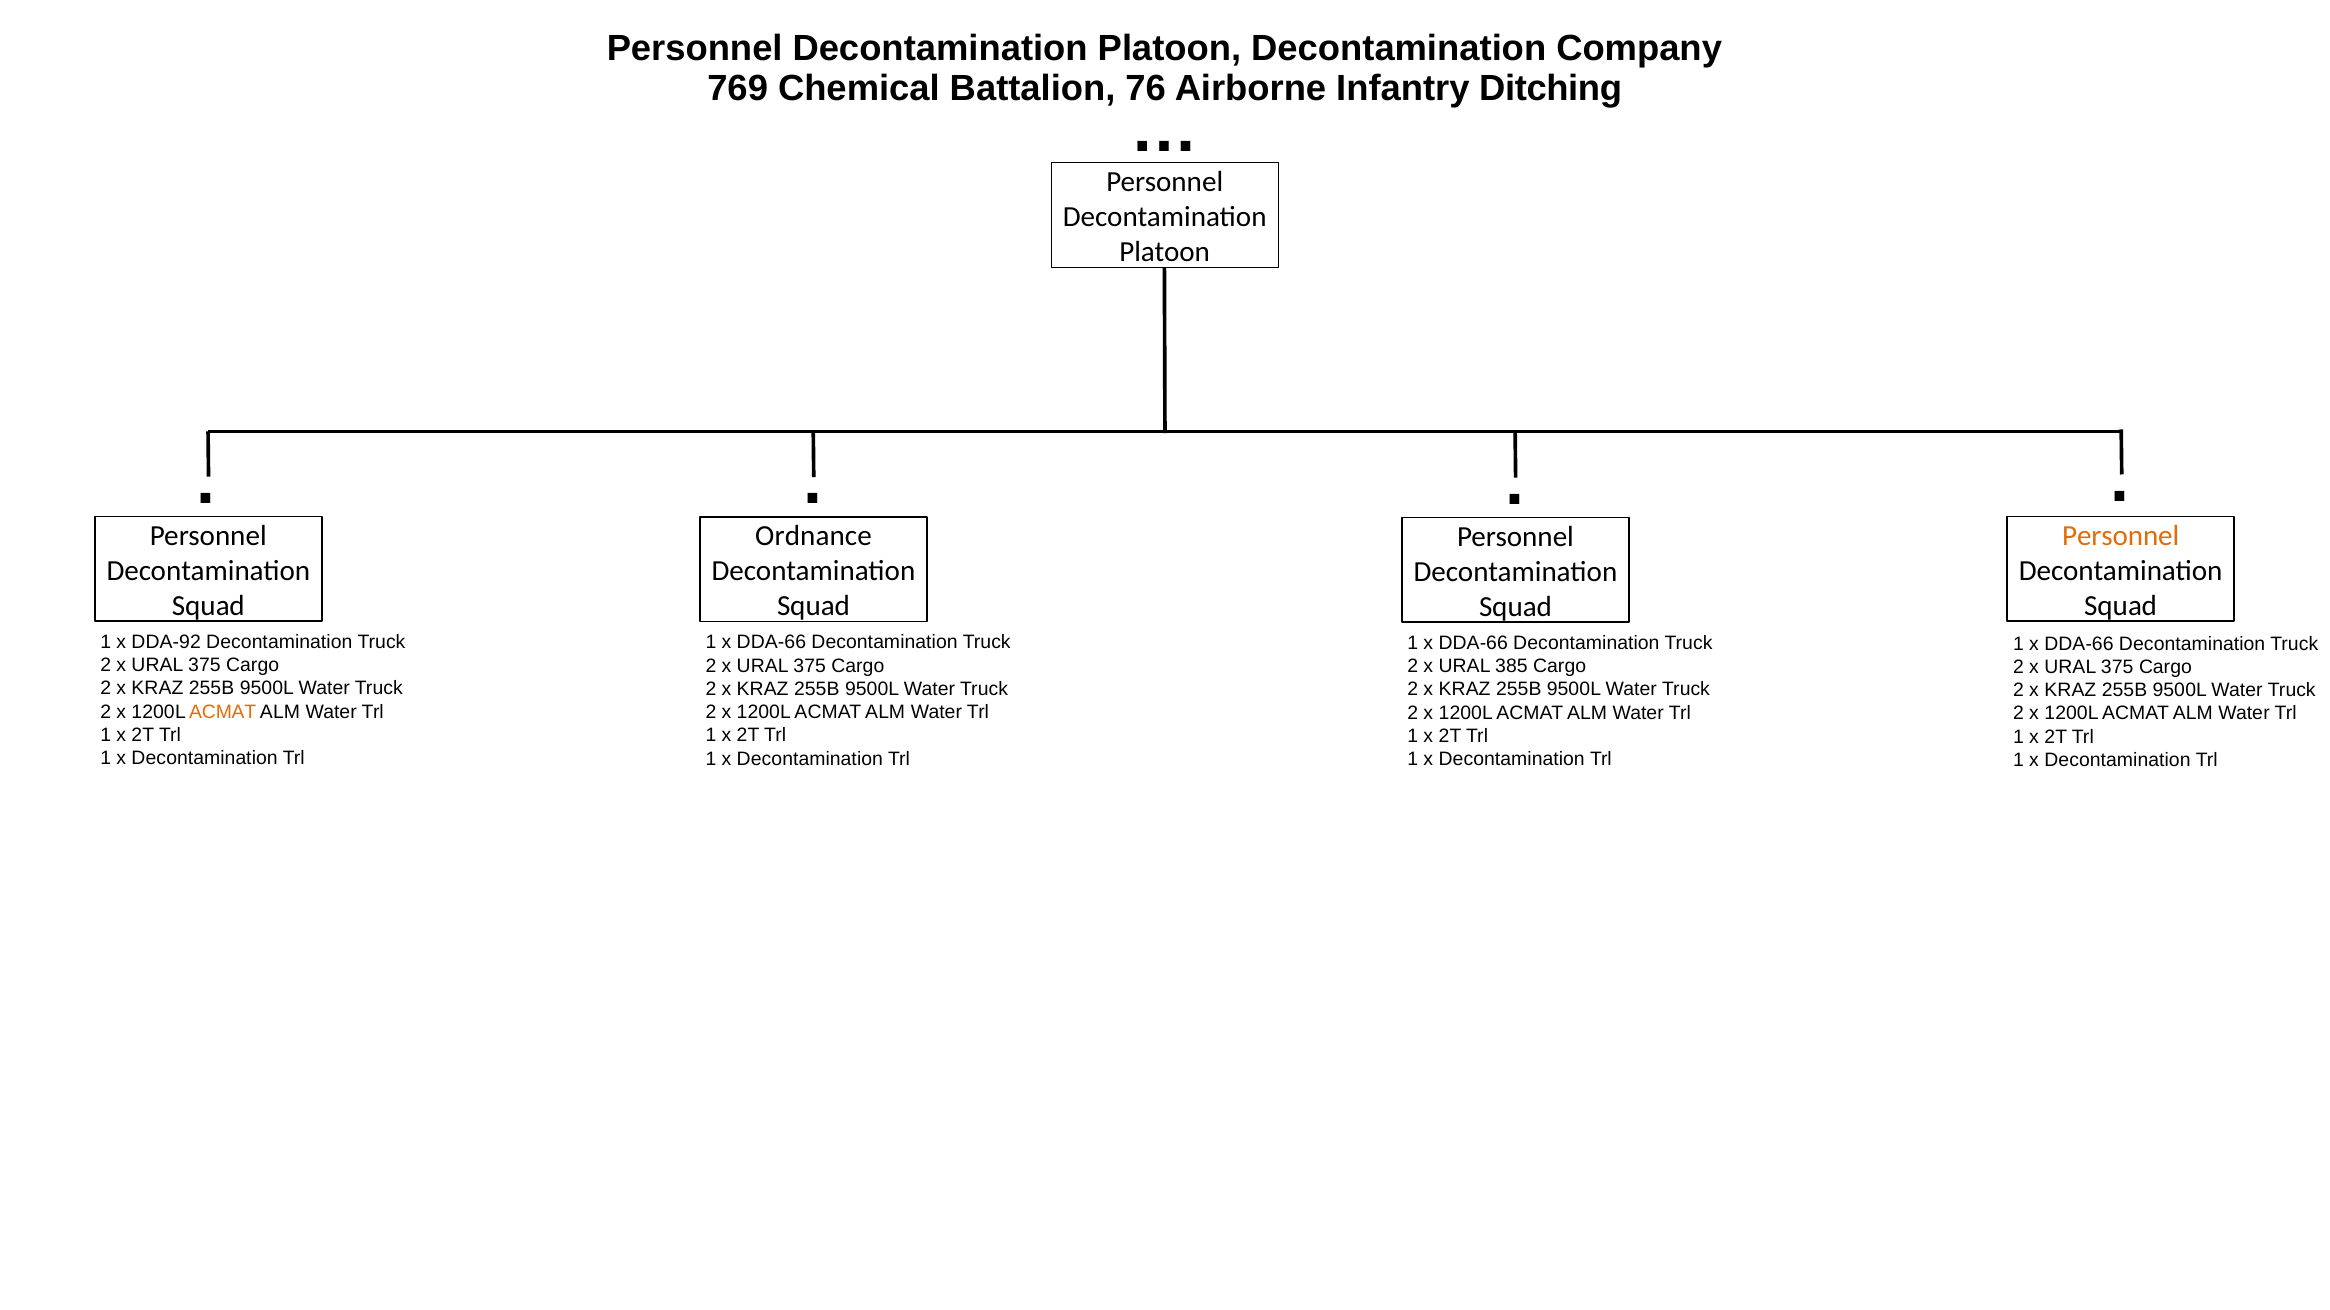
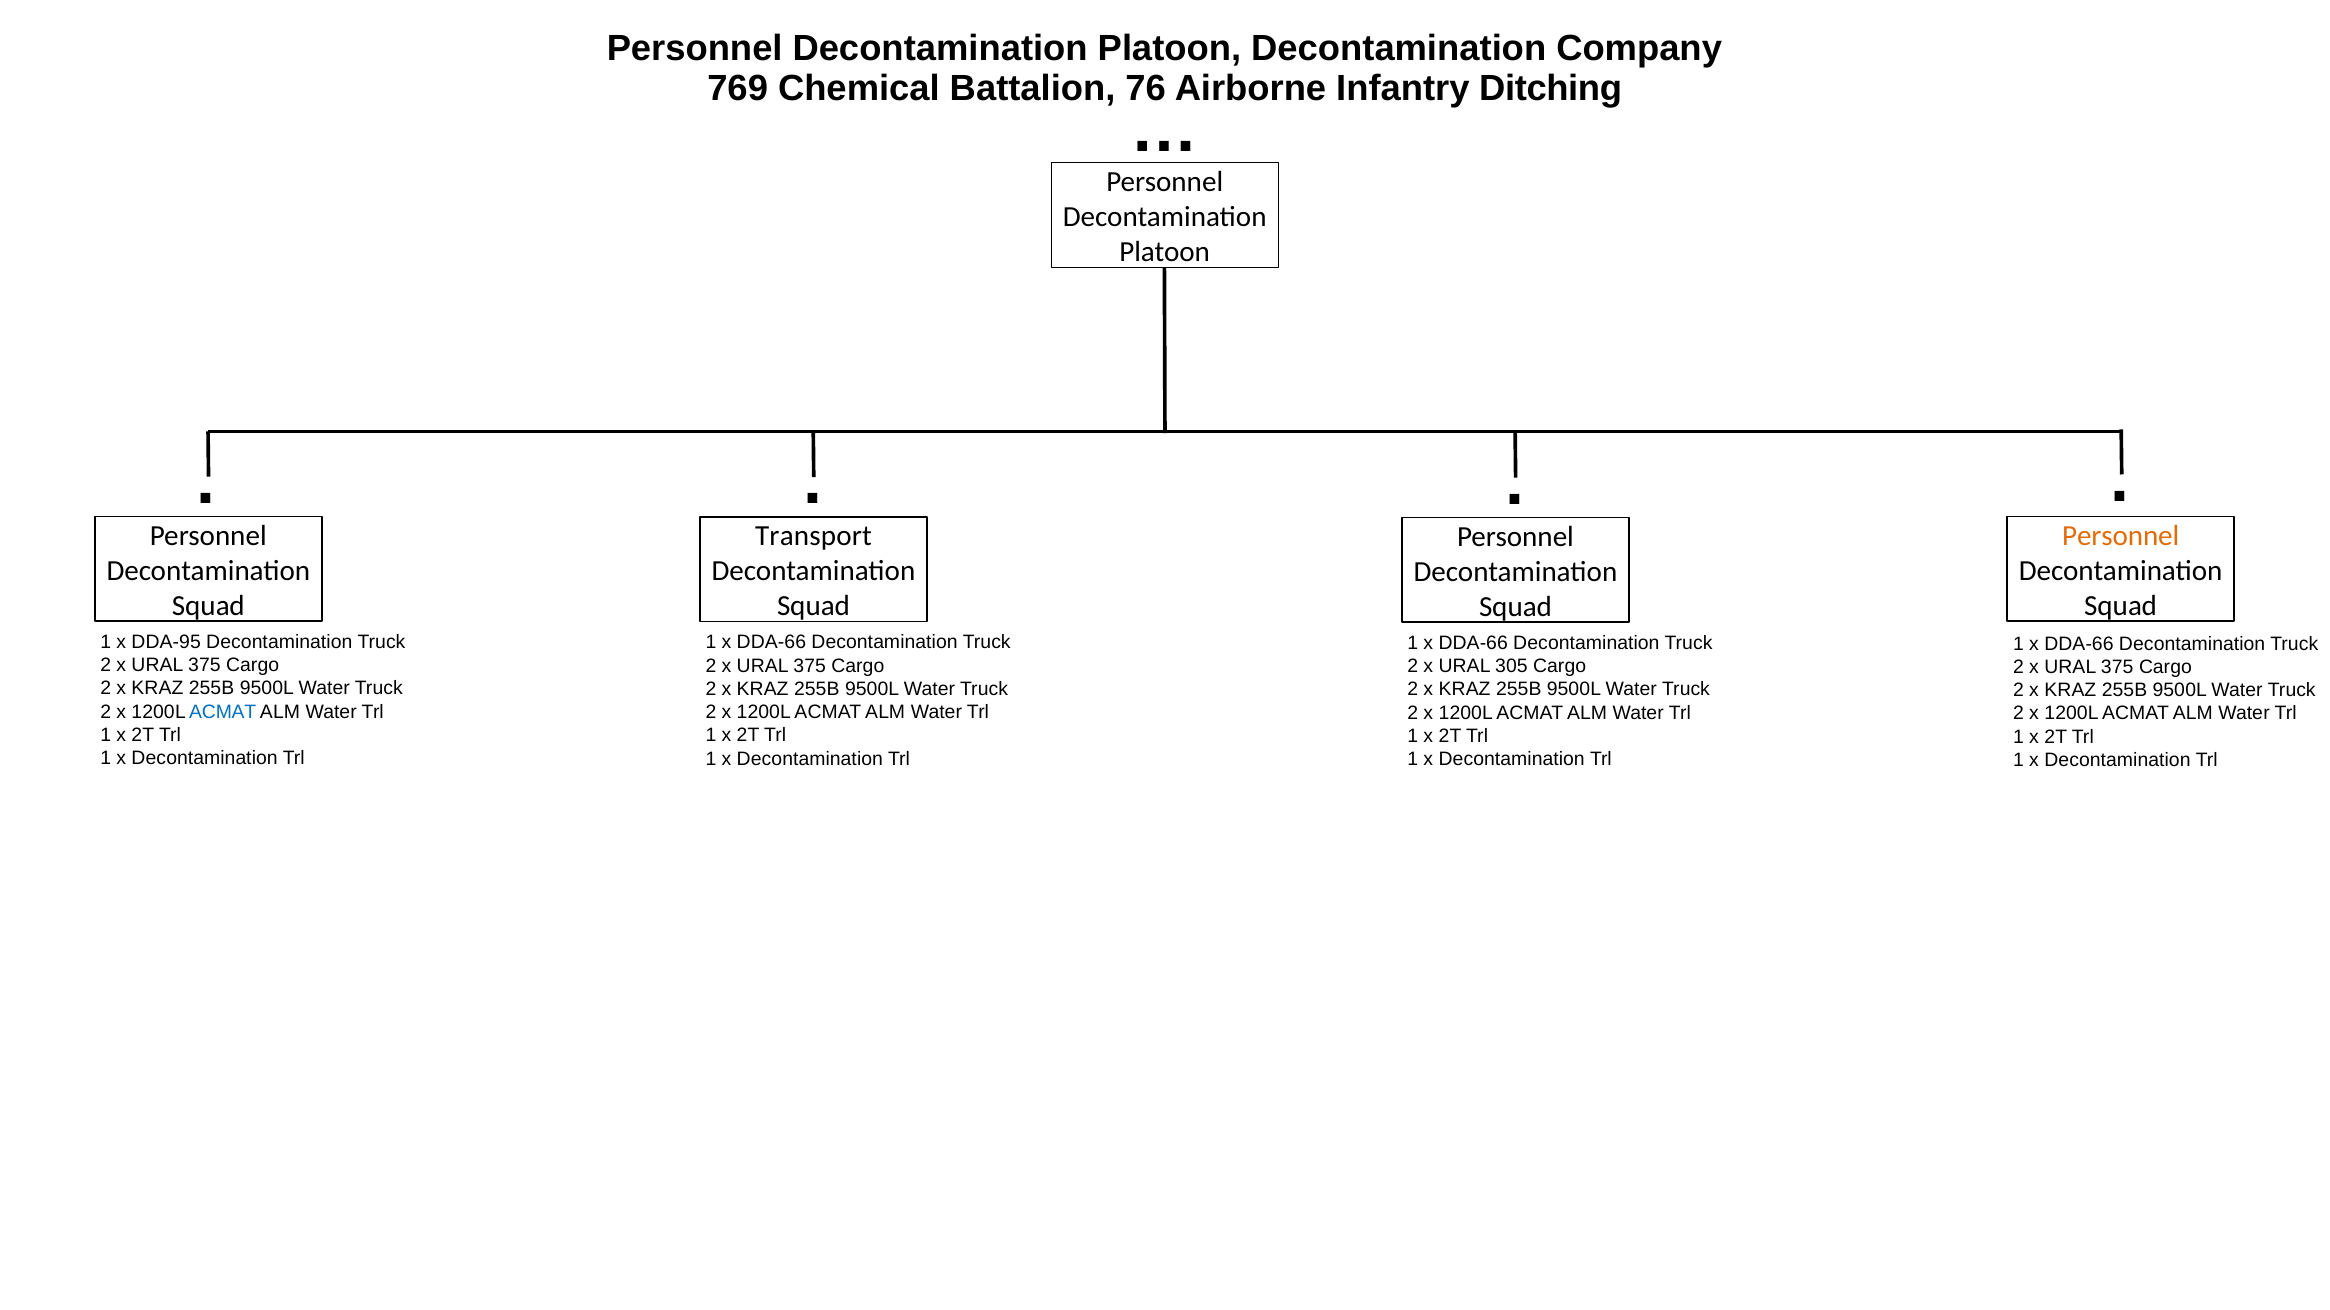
Ordnance: Ordnance -> Transport
DDA-92: DDA-92 -> DDA-95
385: 385 -> 305
ACMAT at (223, 712) colour: orange -> blue
